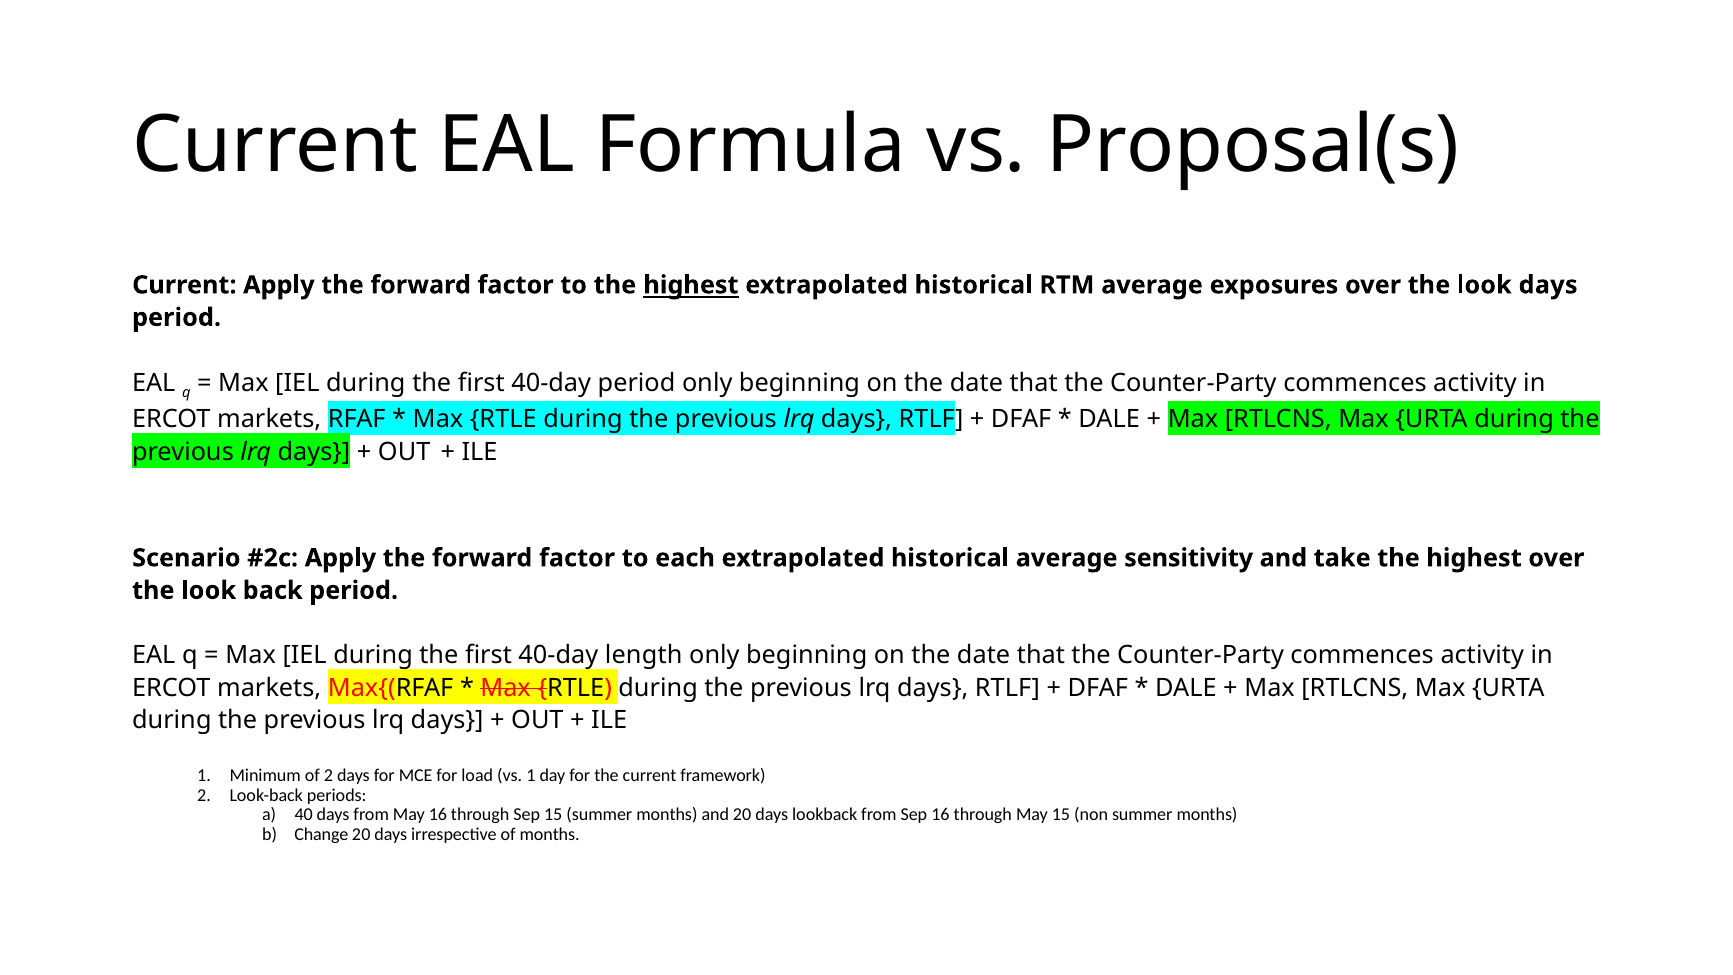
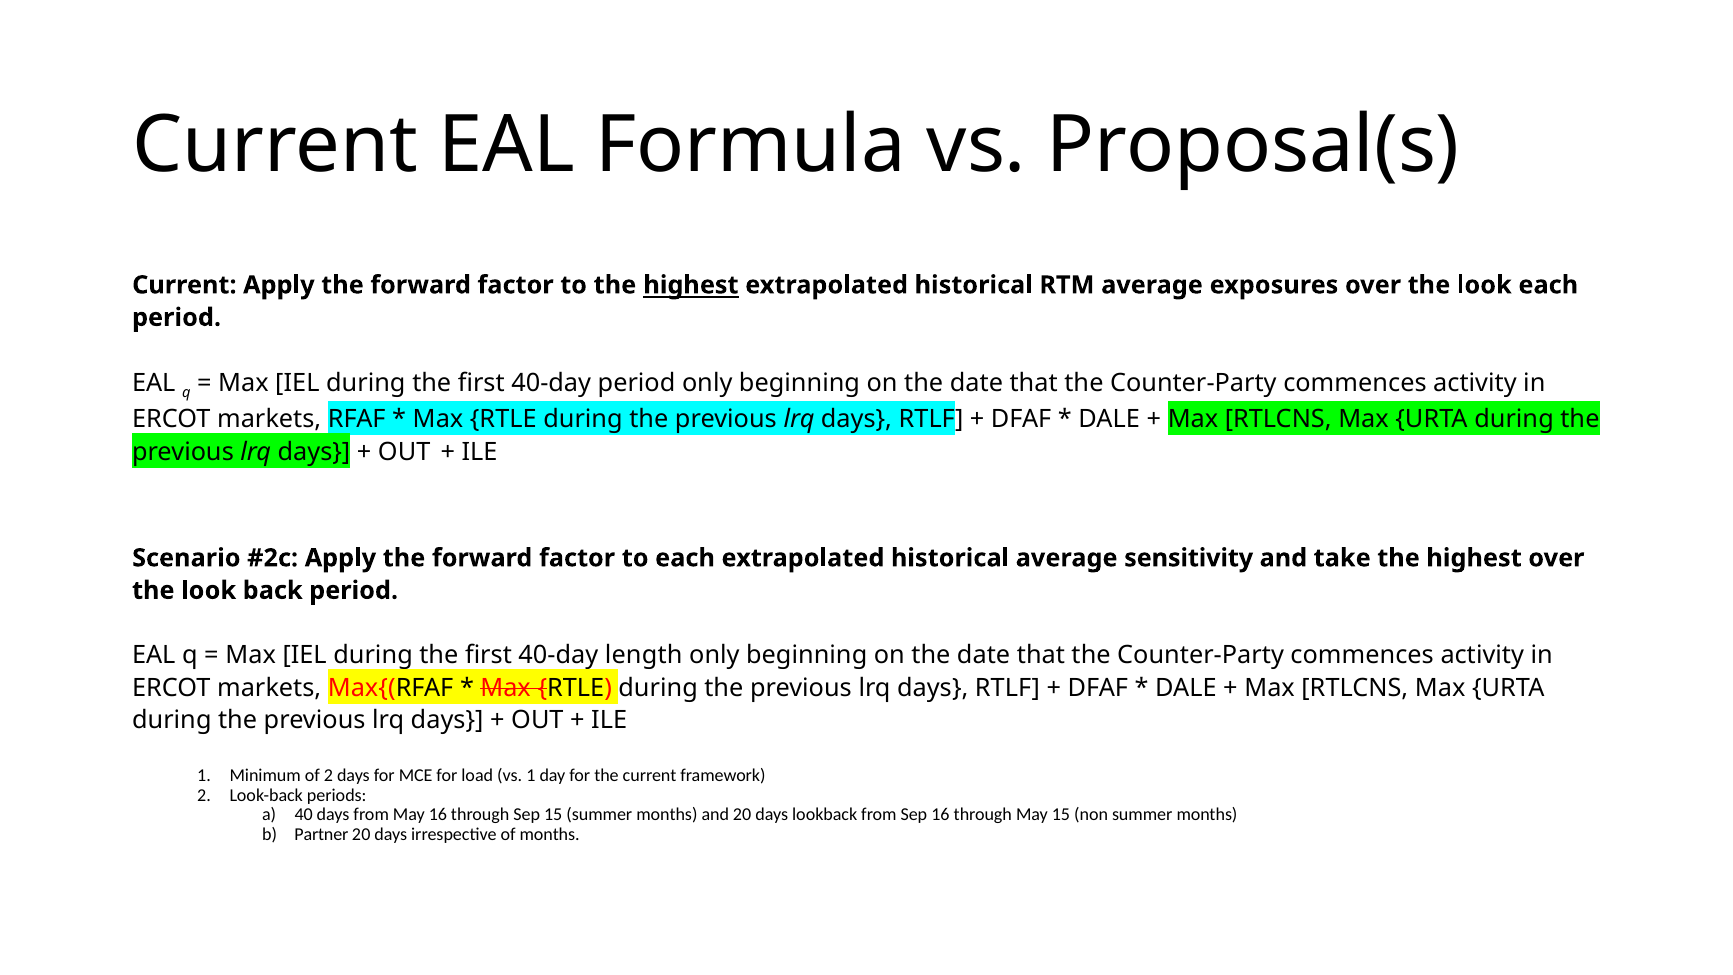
look days: days -> each
Change: Change -> Partner
